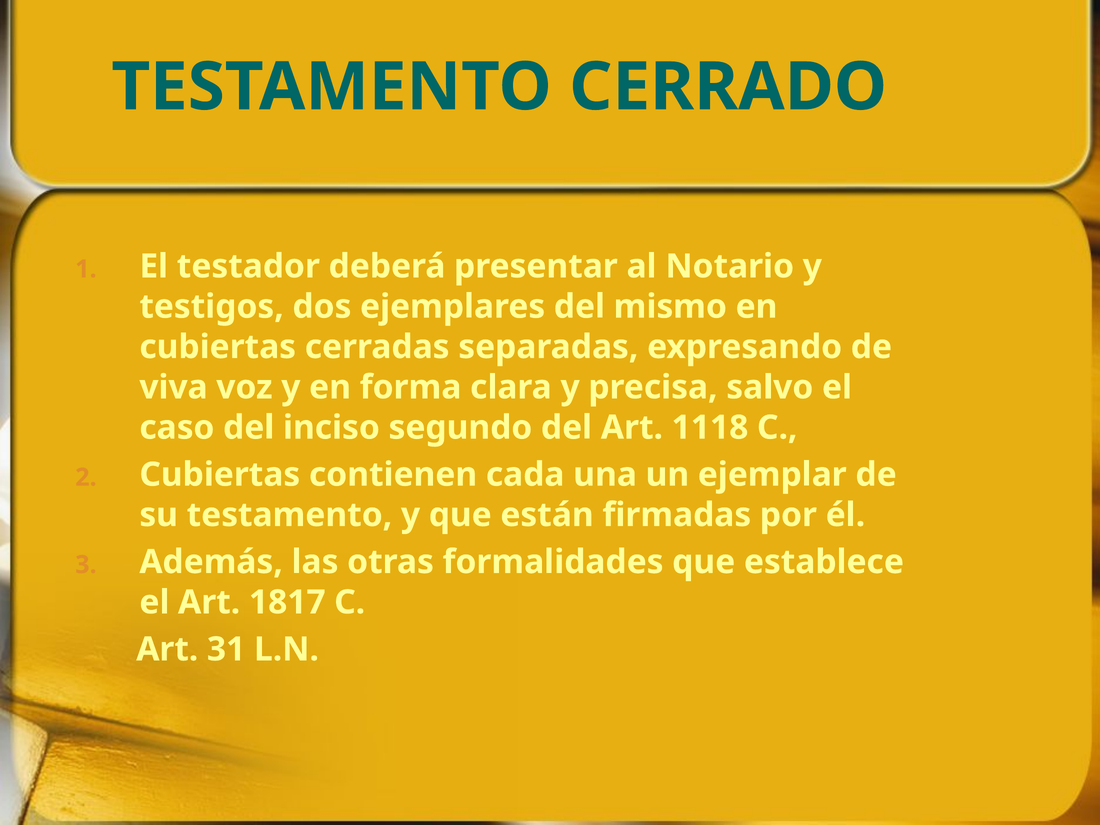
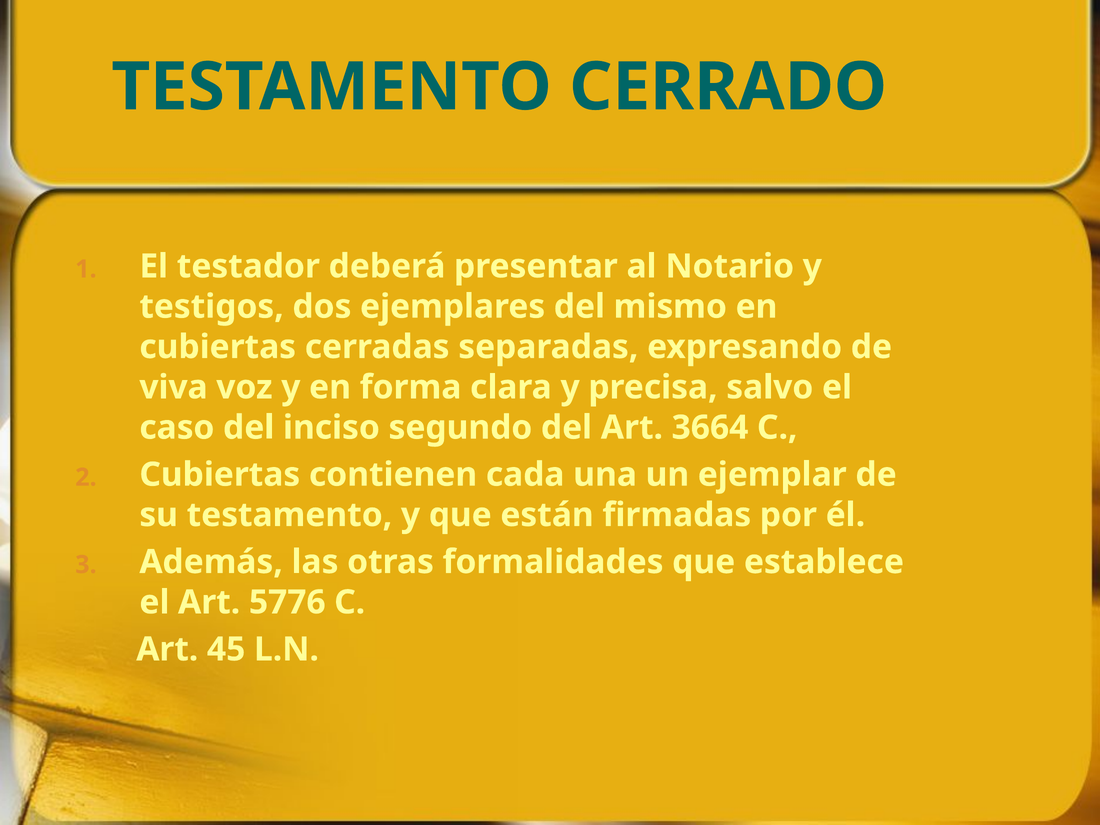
1118: 1118 -> 3664
1817: 1817 -> 5776
31: 31 -> 45
